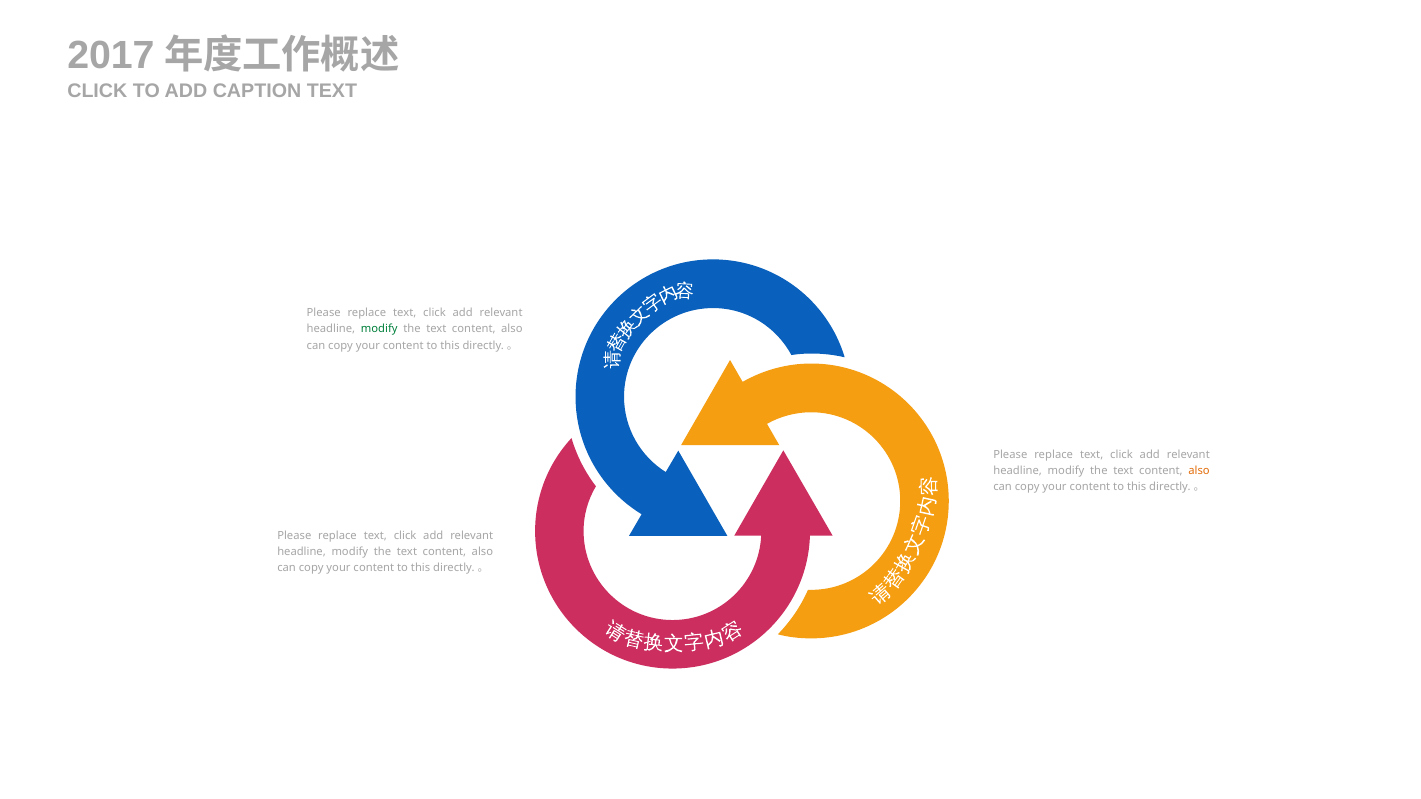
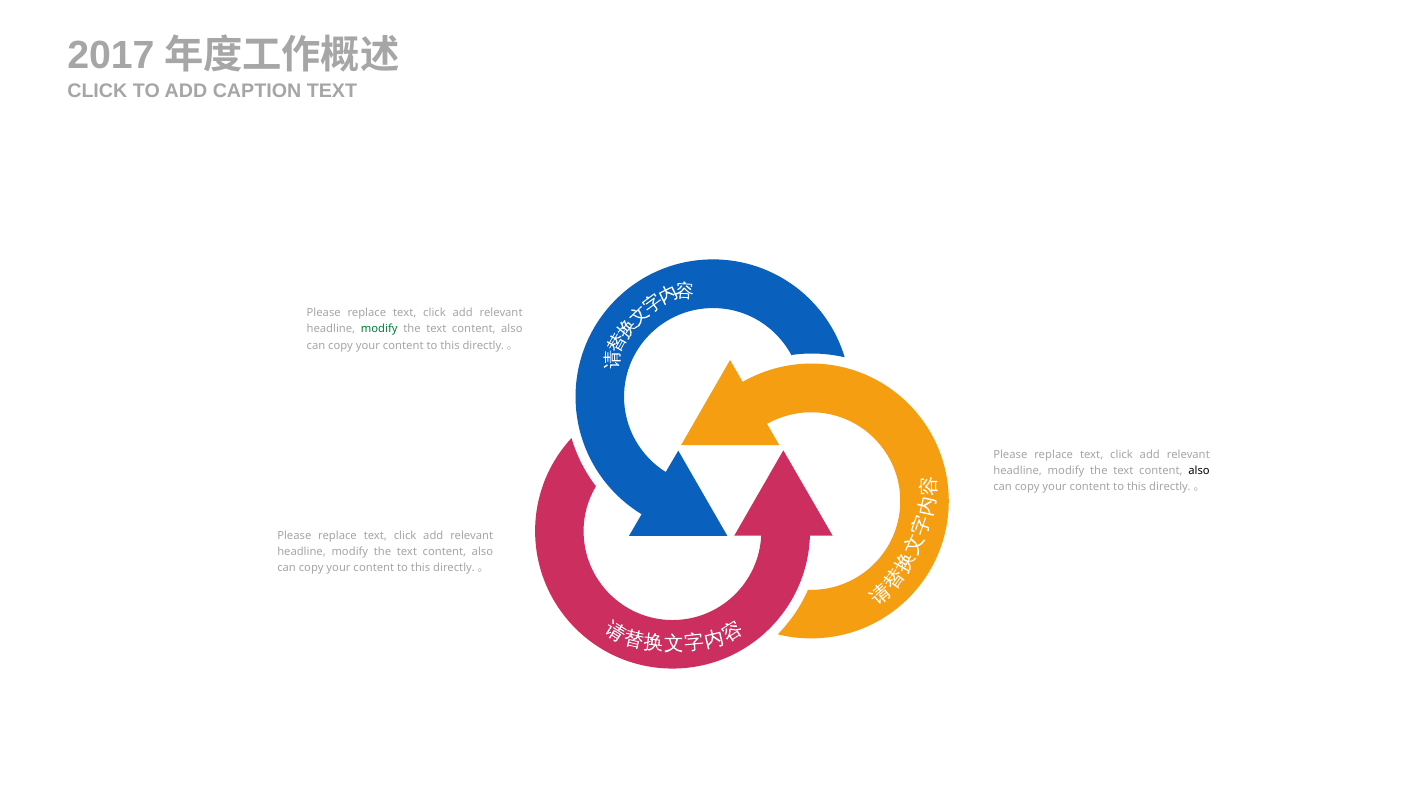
also at (1199, 471) colour: orange -> black
